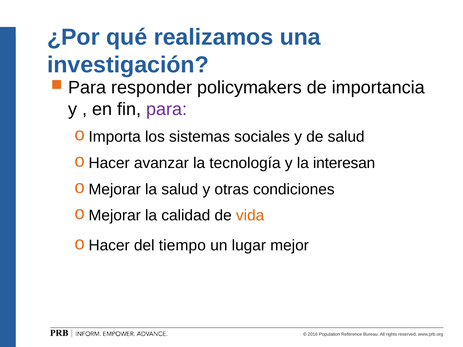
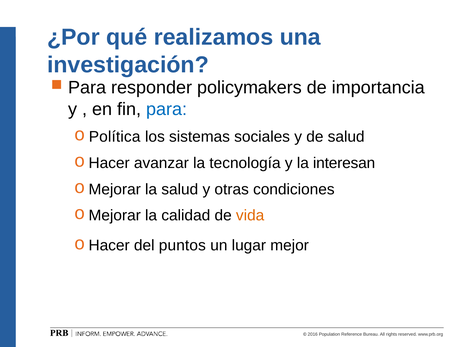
para at (167, 109) colour: purple -> blue
Importa: Importa -> Política
tiempo: tiempo -> puntos
